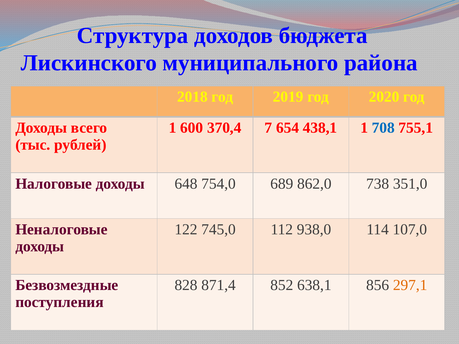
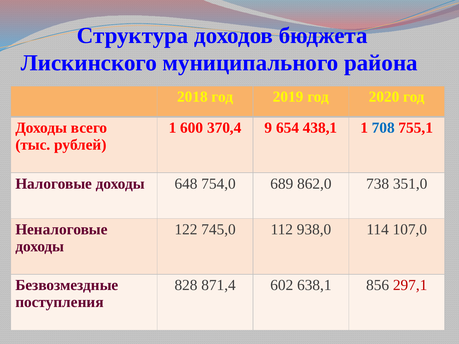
7: 7 -> 9
852: 852 -> 602
297,1 colour: orange -> red
